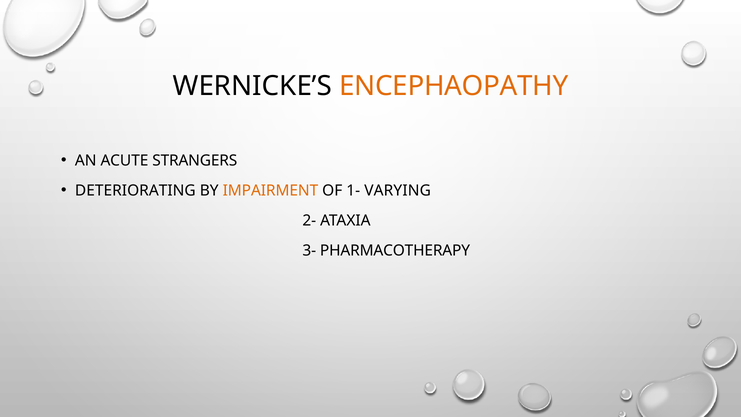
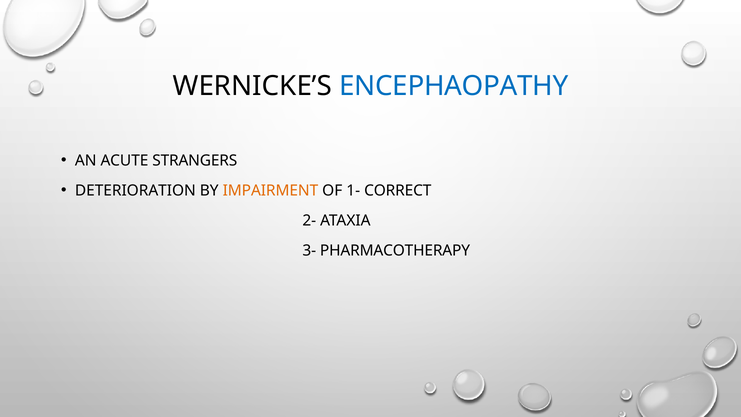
ENCEPHAOPATHY colour: orange -> blue
DETERIORATING: DETERIORATING -> DETERIORATION
VARYING: VARYING -> CORRECT
